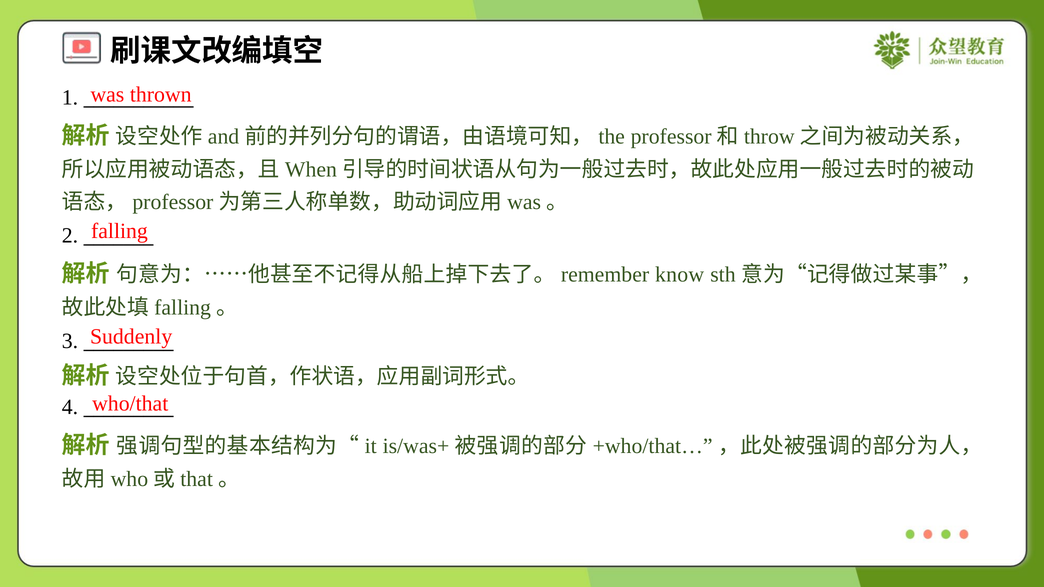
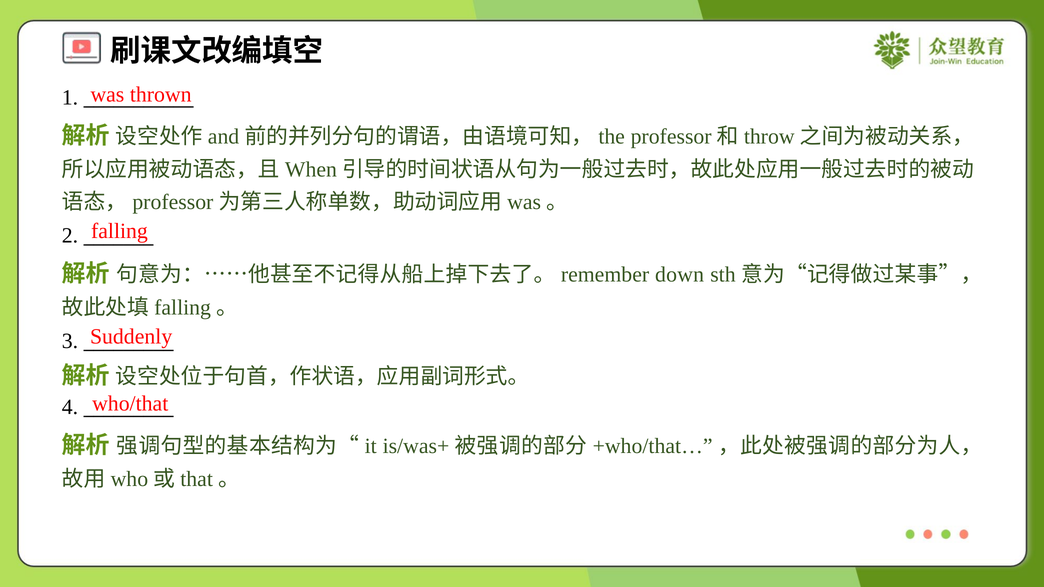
know: know -> down
